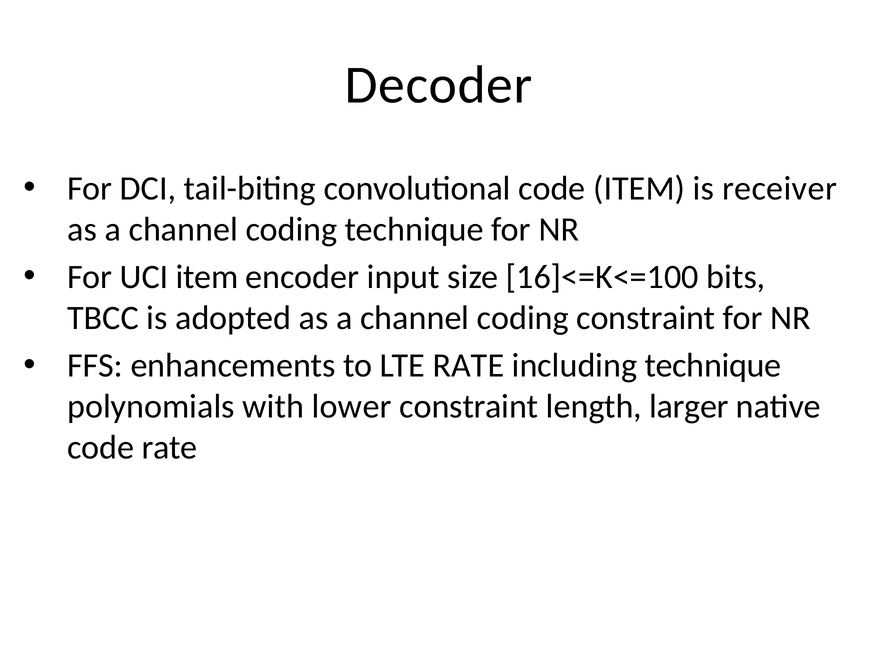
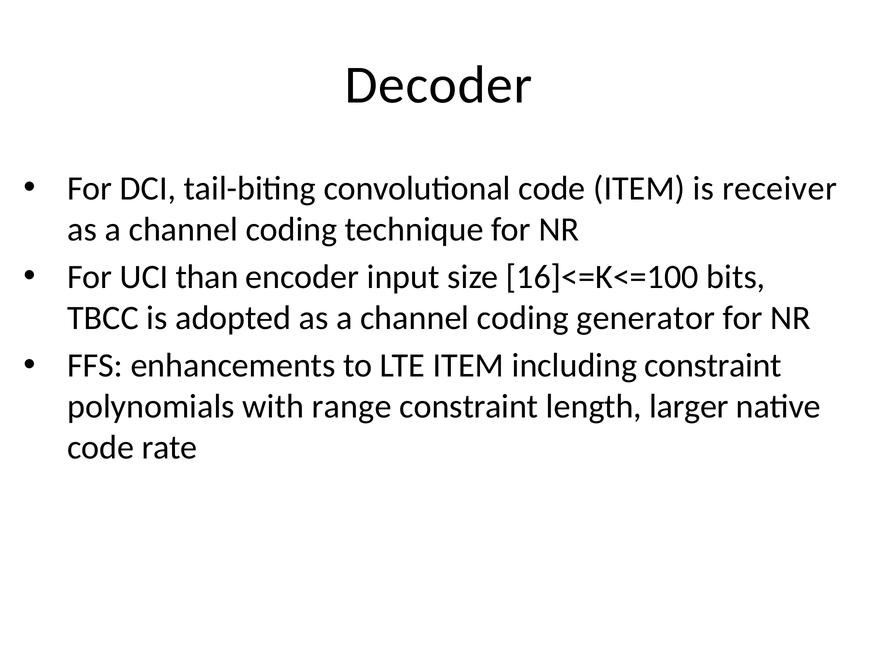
UCI item: item -> than
coding constraint: constraint -> generator
LTE RATE: RATE -> ITEM
including technique: technique -> constraint
lower: lower -> range
